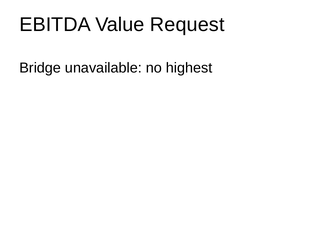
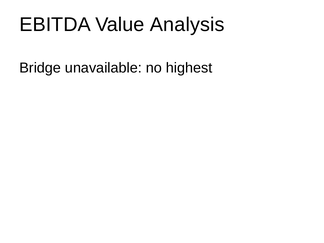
Request: Request -> Analysis
